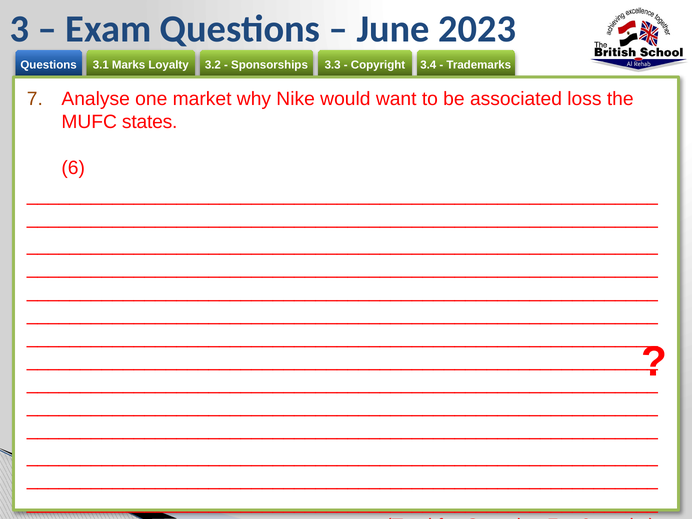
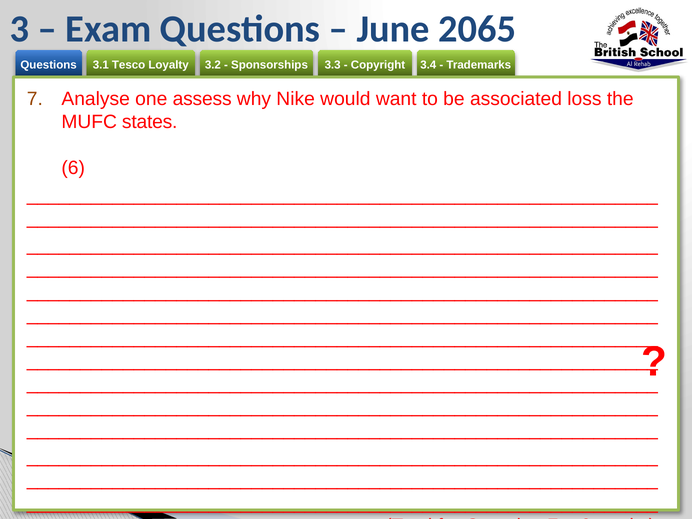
2023: 2023 -> 2065
Marks at (129, 65): Marks -> Tesco
market: market -> assess
